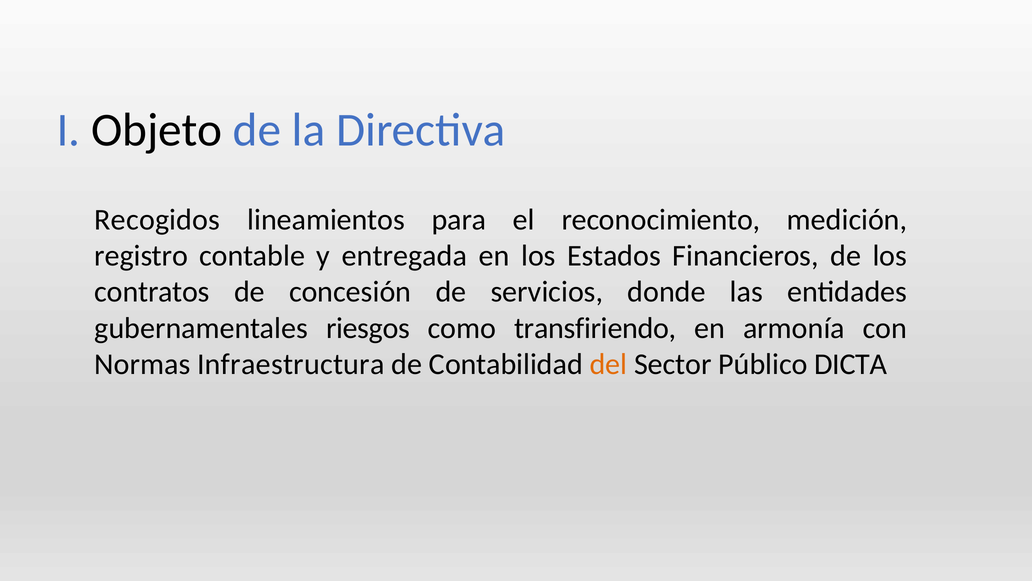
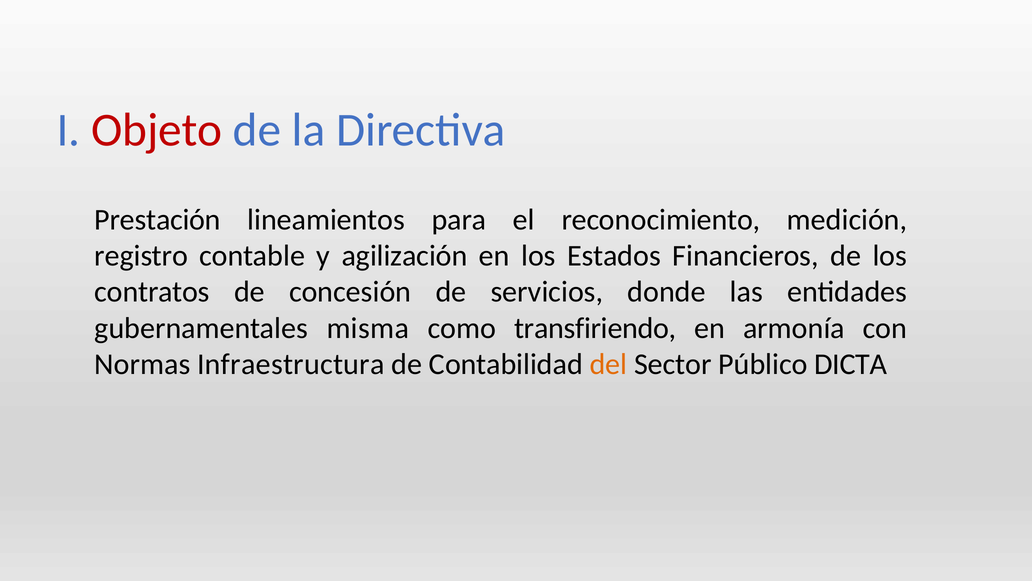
Objeto colour: black -> red
Recogidos: Recogidos -> Prestación
entregada: entregada -> agilización
riesgos: riesgos -> misma
